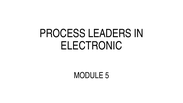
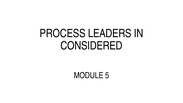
ELECTRONIC: ELECTRONIC -> CONSIDERED
